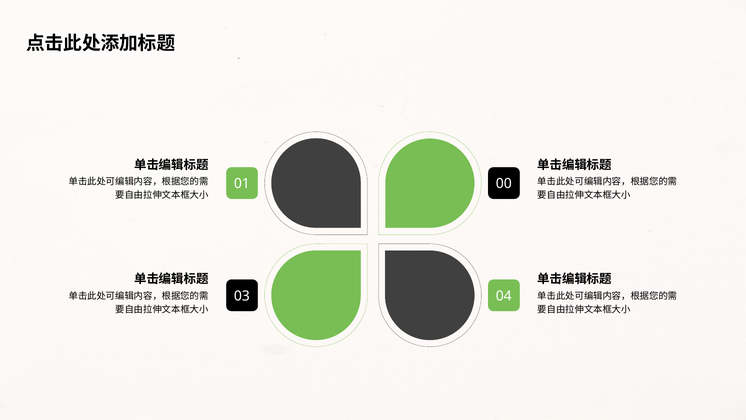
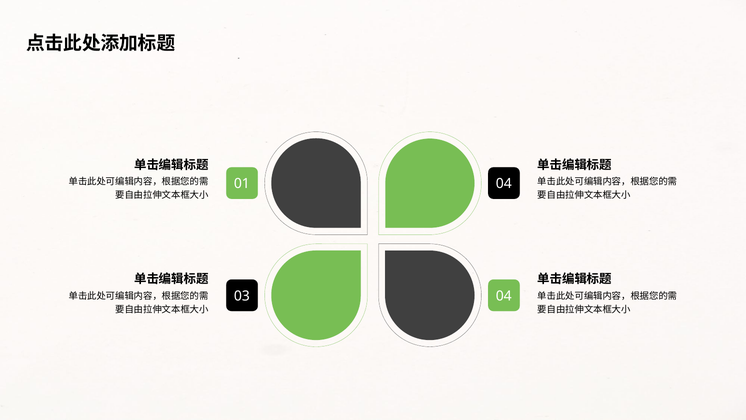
01 00: 00 -> 04
